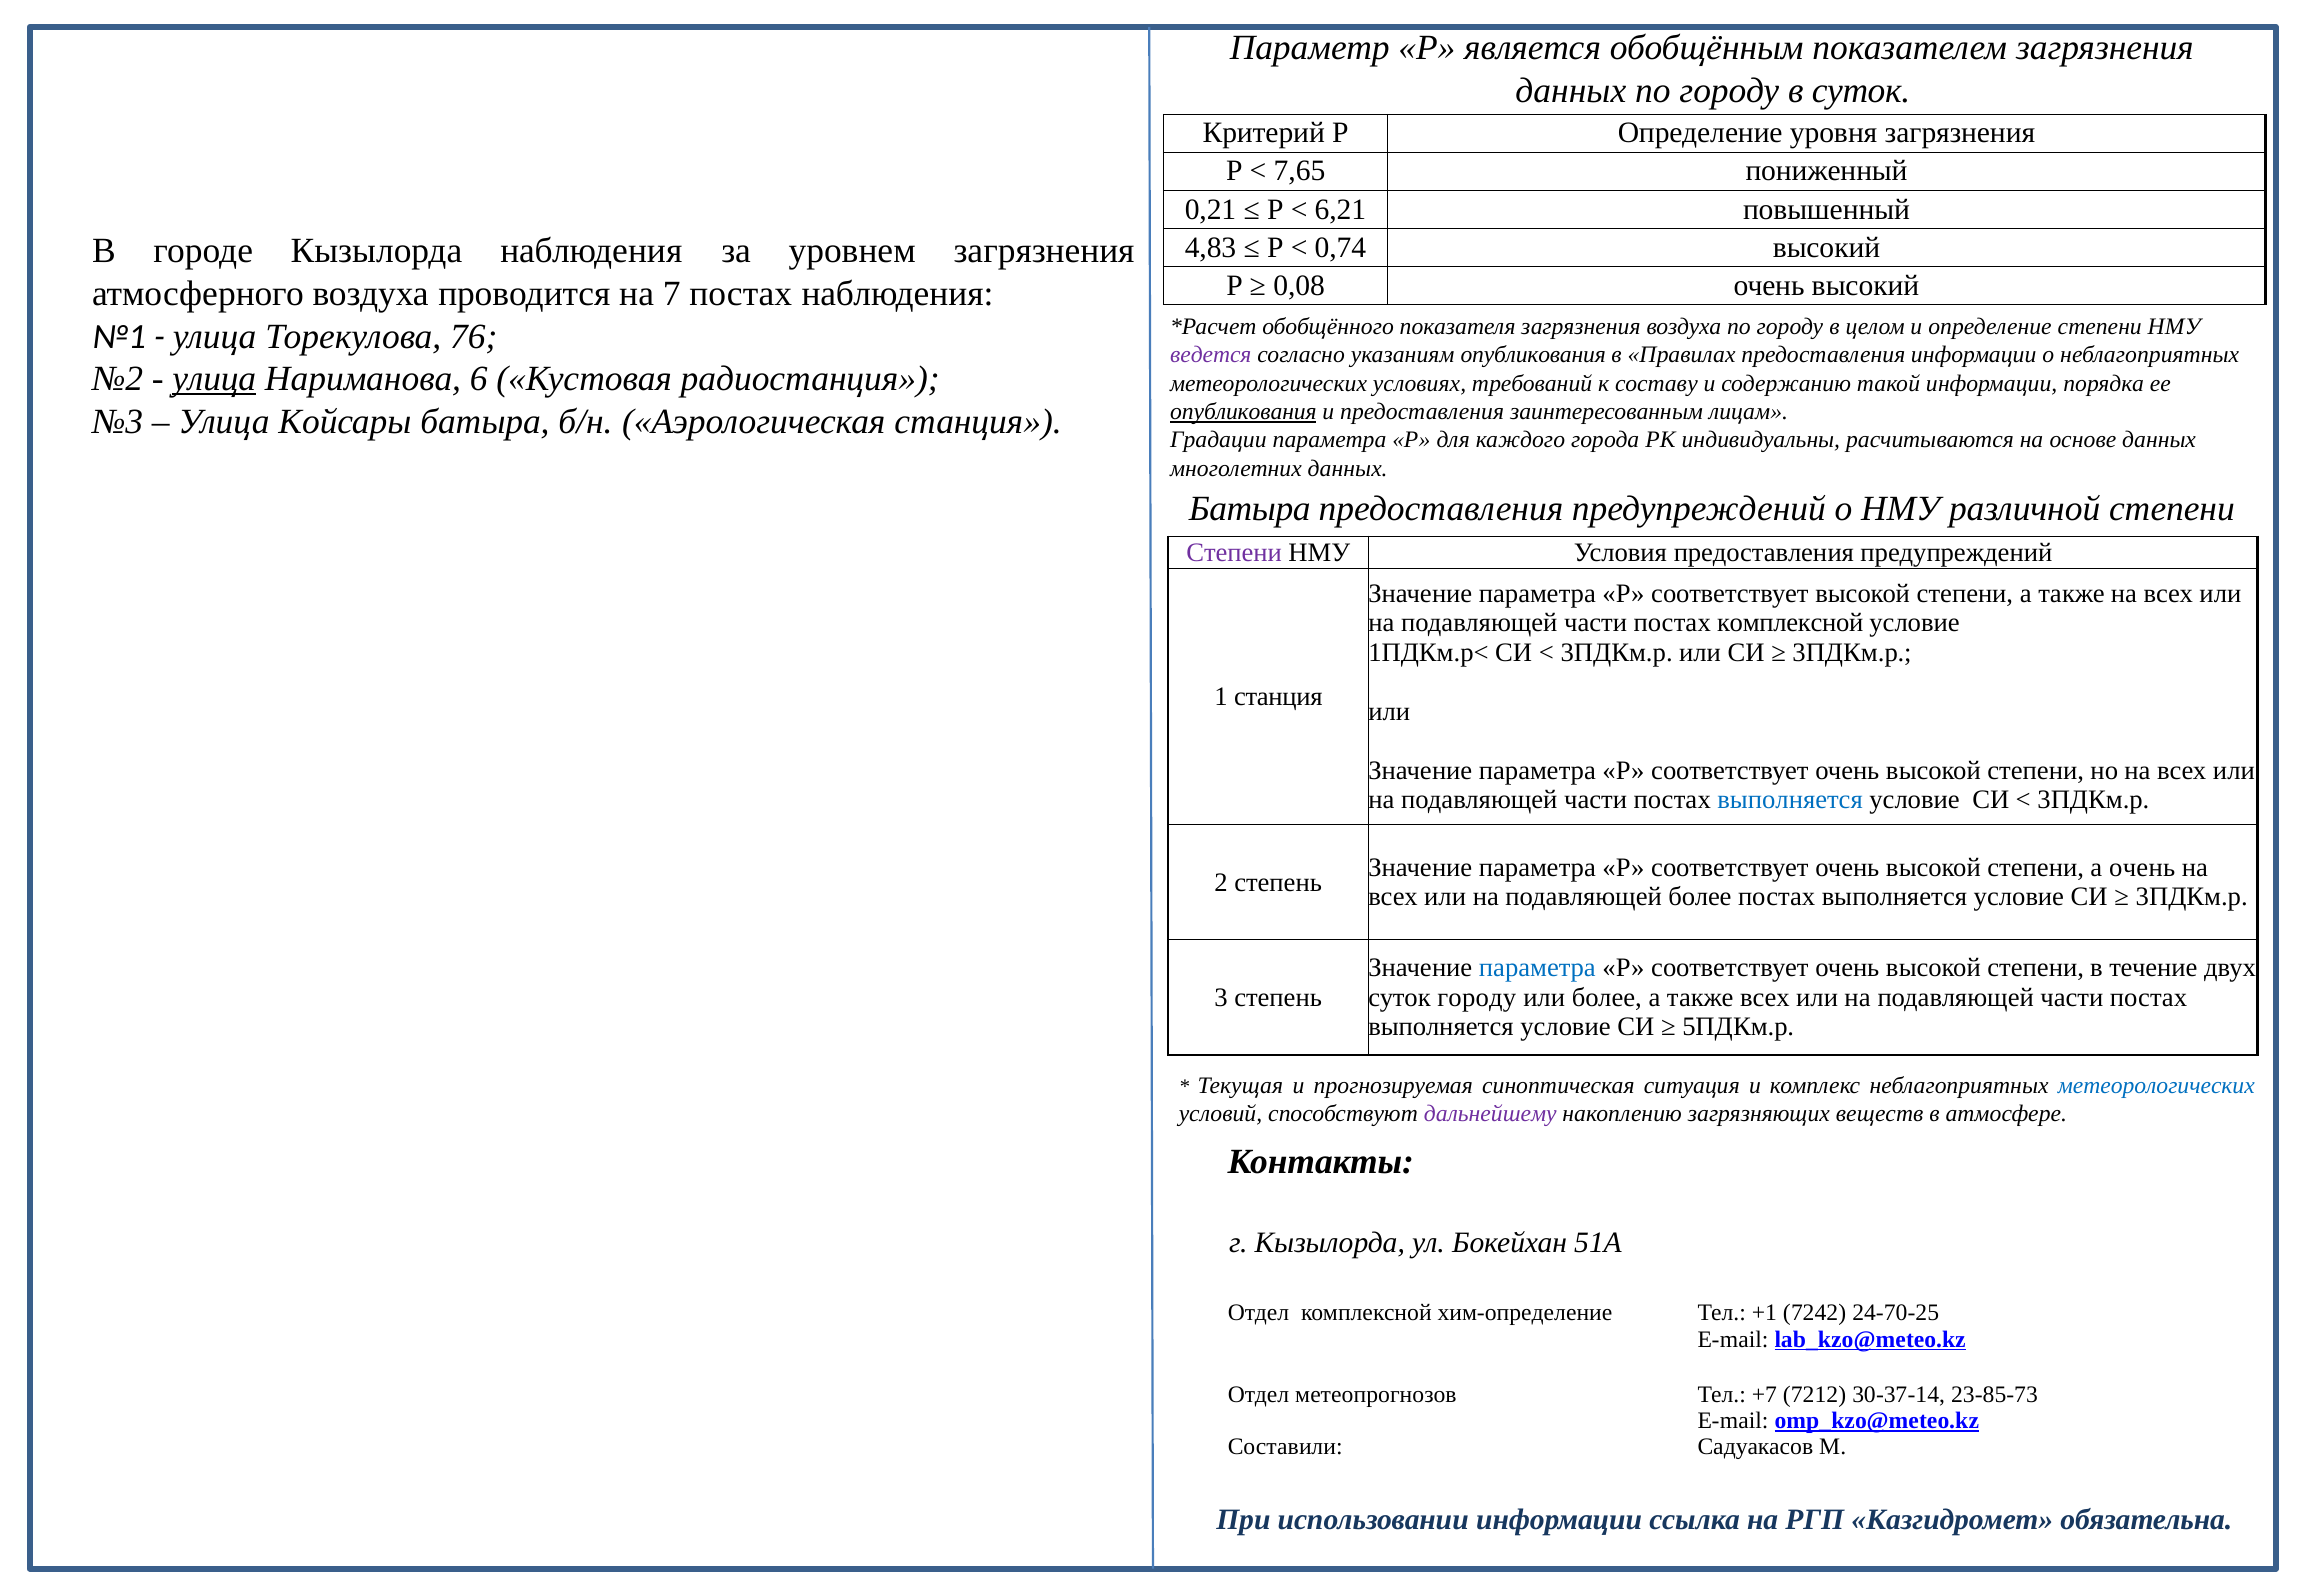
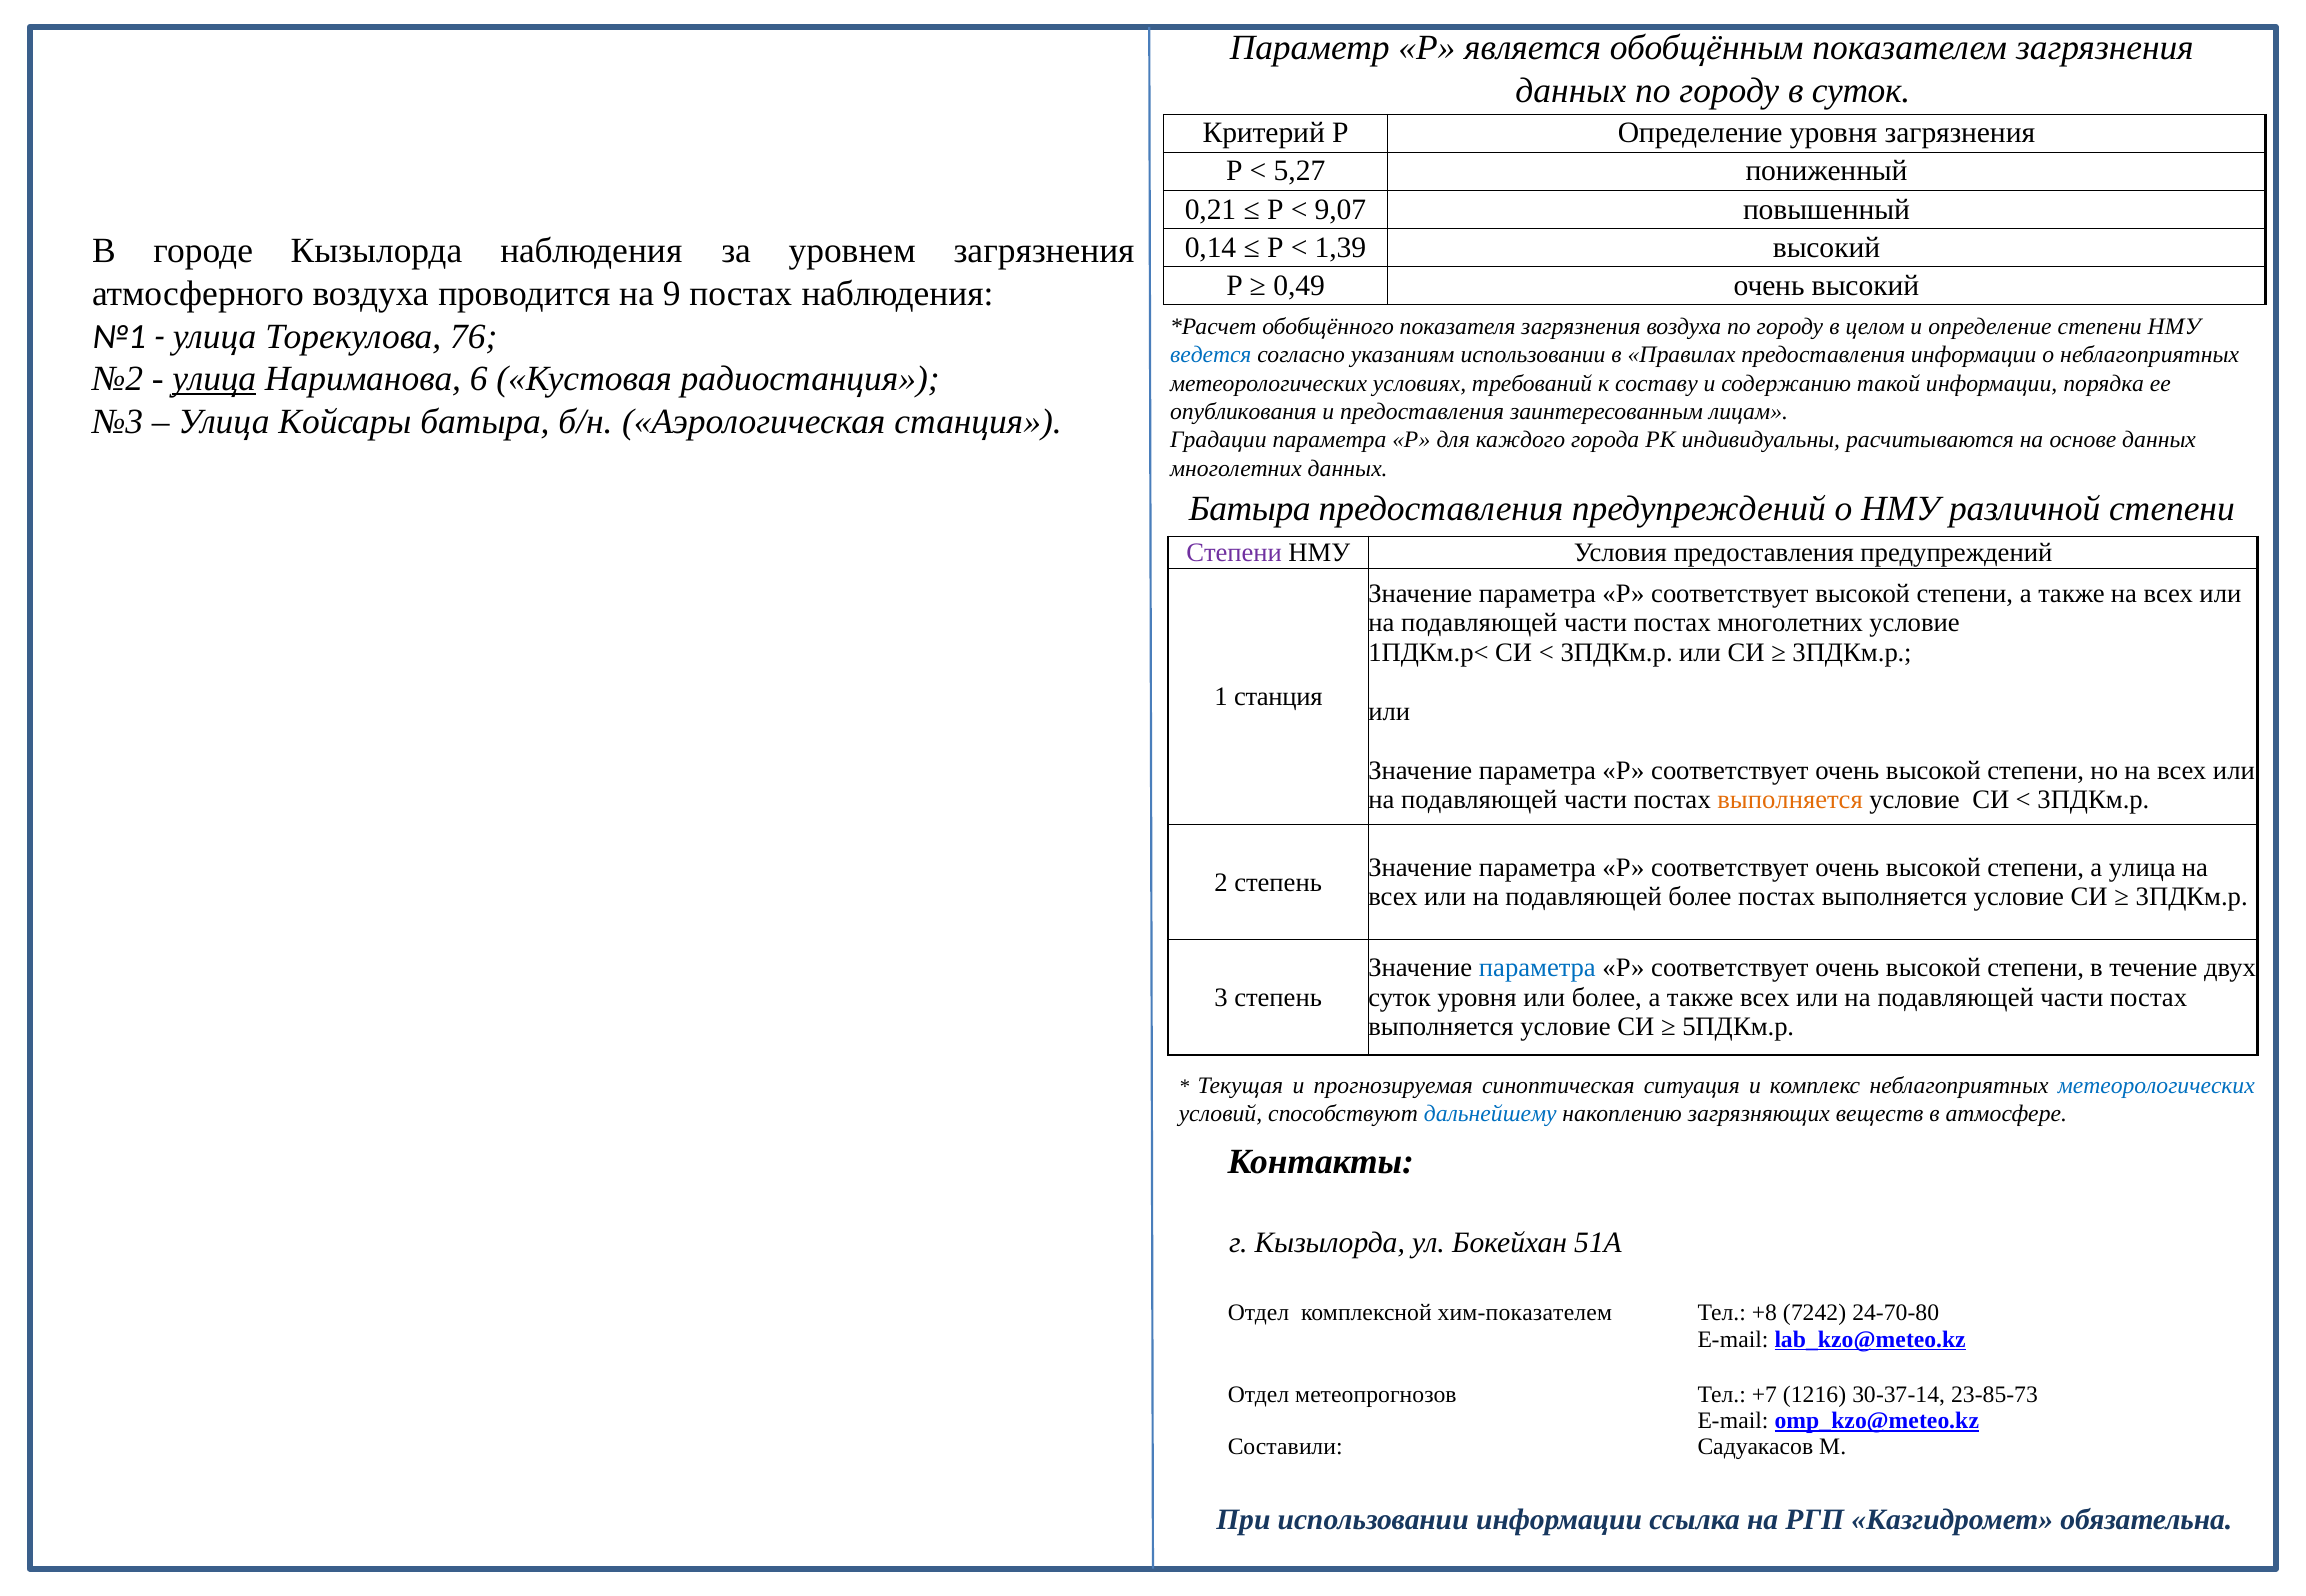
7,65: 7,65 -> 5,27
6,21: 6,21 -> 9,07
4,83: 4,83 -> 0,14
0,74: 0,74 -> 1,39
0,08: 0,08 -> 0,49
7: 7 -> 9
ведется colour: purple -> blue
указаниям опубликования: опубликования -> использовании
опубликования at (1243, 412) underline: present -> none
постах комплексной: комплексной -> многолетних
выполняется at (1790, 800) colour: blue -> orange
а очень: очень -> улица
суток городу: городу -> уровня
дальнейшему colour: purple -> blue
хим-определение: хим-определение -> хим-показателем
+1: +1 -> +8
24-70-25: 24-70-25 -> 24-70-80
7212: 7212 -> 1216
